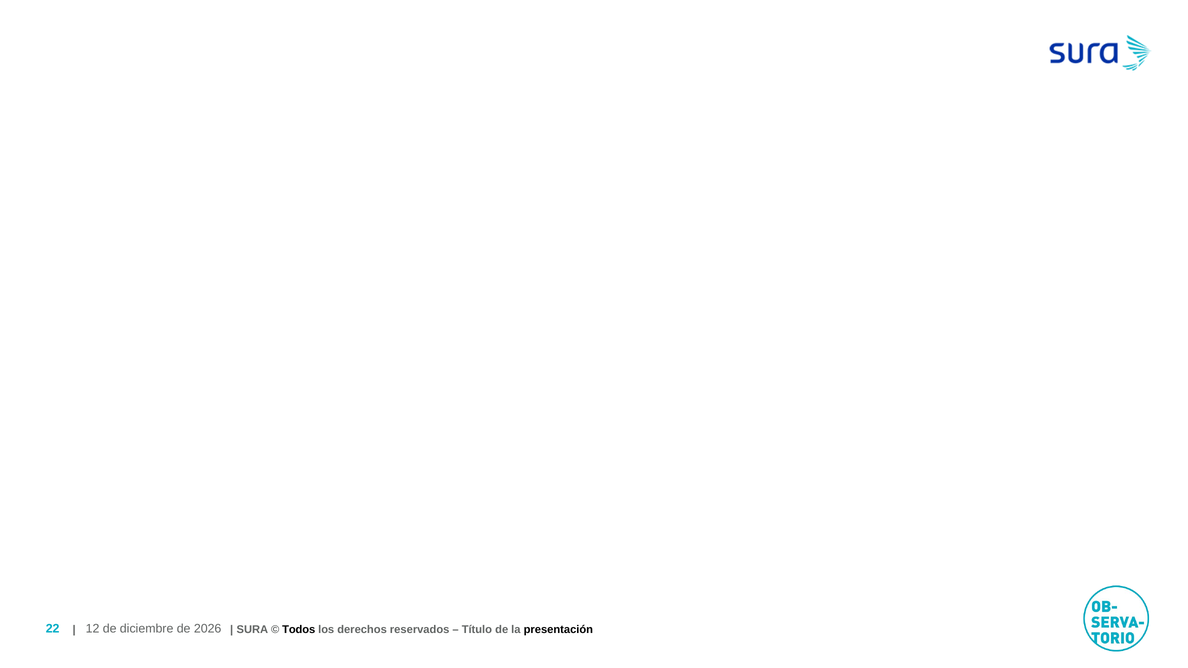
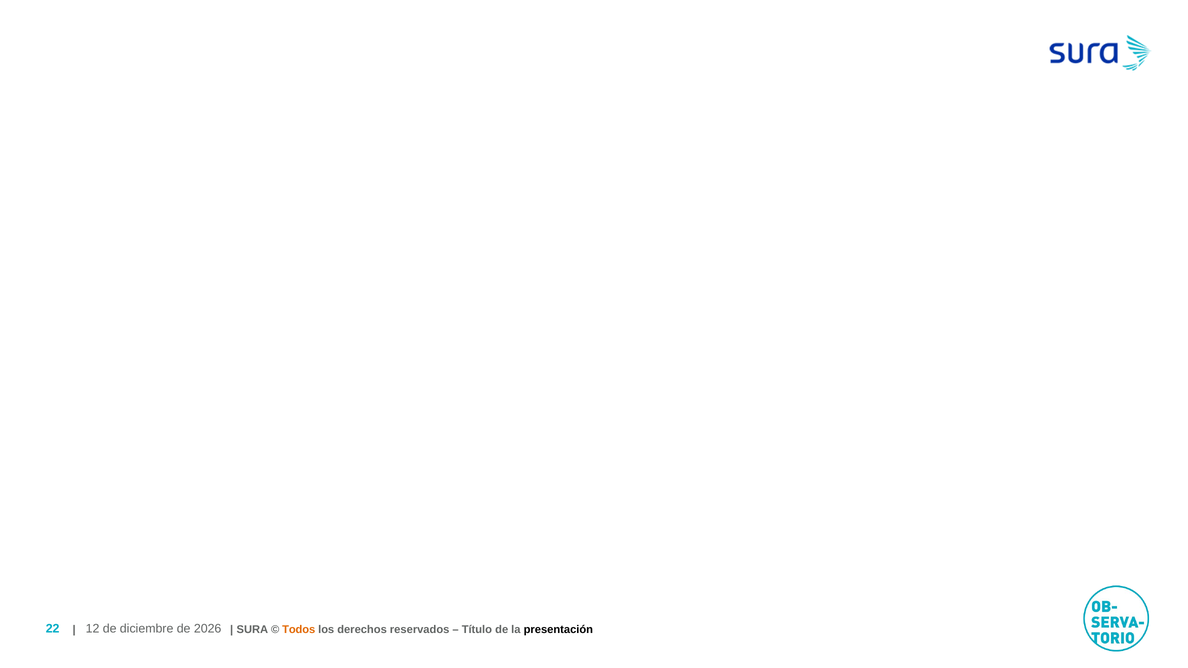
Todos colour: black -> orange
